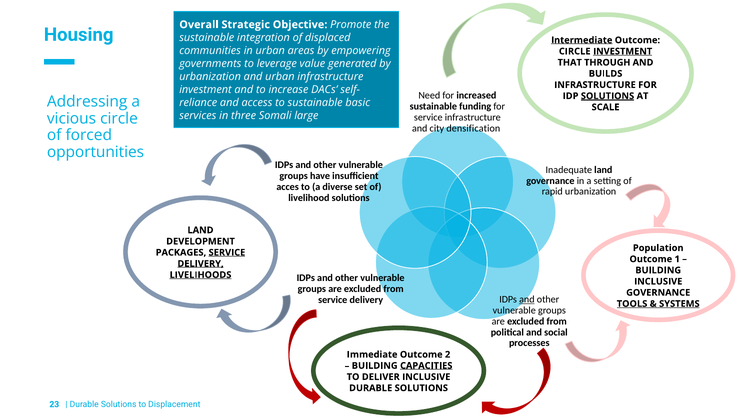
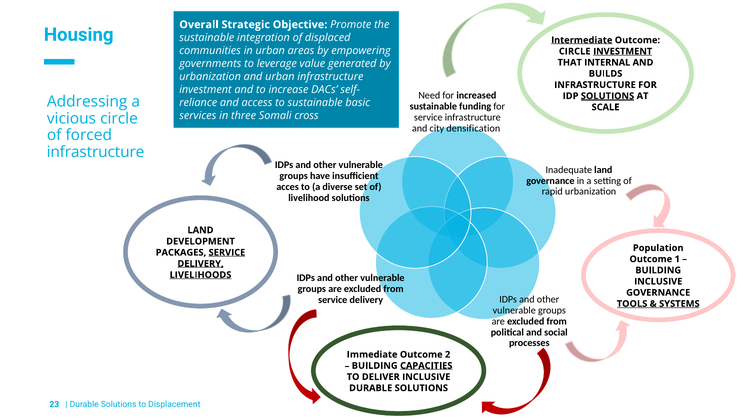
THROUGH: THROUGH -> INTERNAL
large: large -> cross
opportunities at (95, 152): opportunities -> infrastructure
and at (527, 299) underline: present -> none
